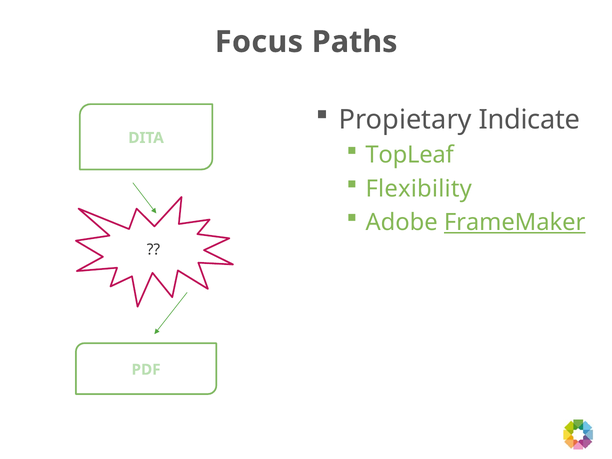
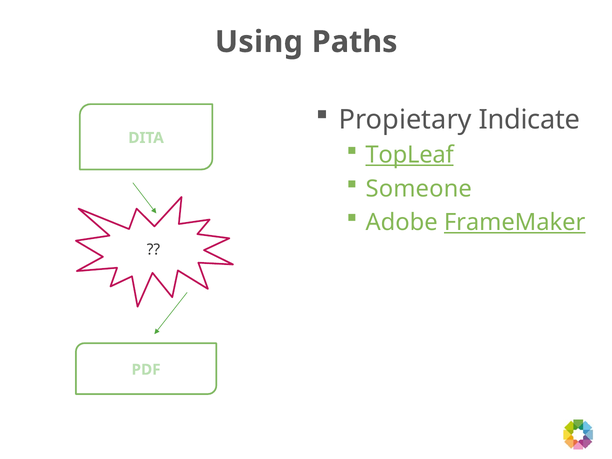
Focus: Focus -> Using
TopLeaf underline: none -> present
Flexibility: Flexibility -> Someone
